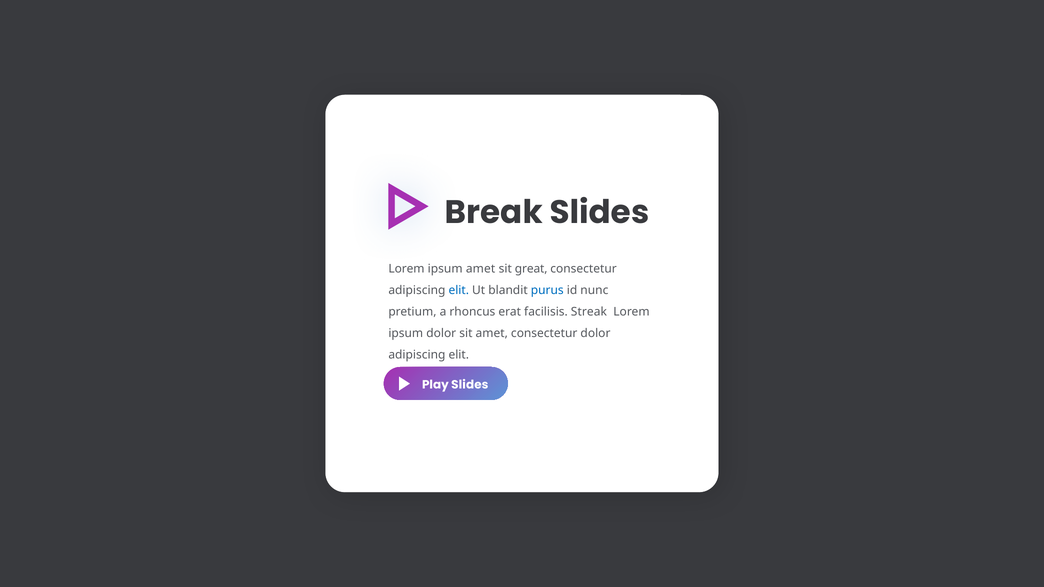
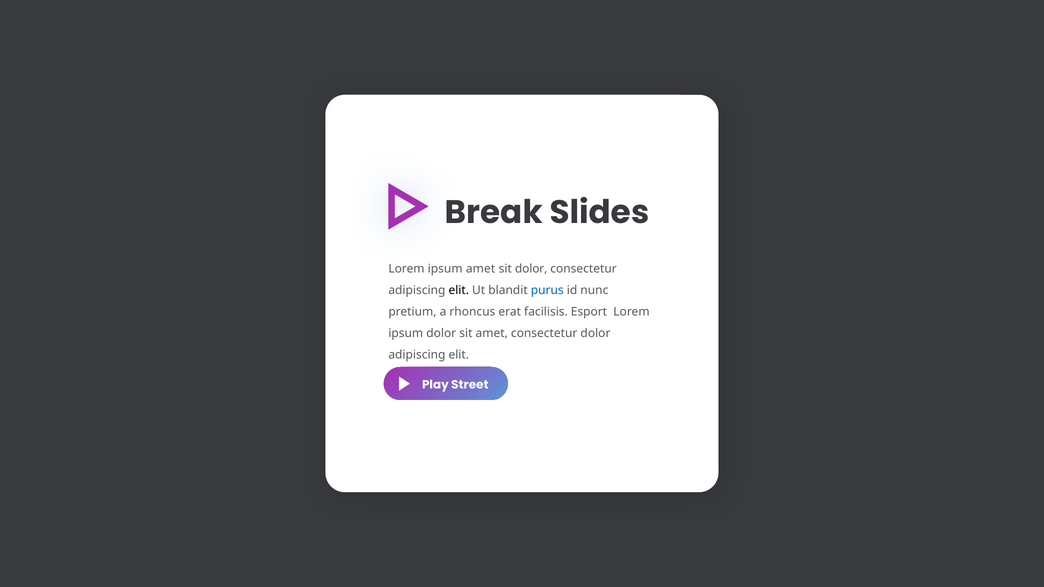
sit great: great -> dolor
elit at (459, 291) colour: blue -> black
Streak: Streak -> Esport
Play Slides: Slides -> Street
